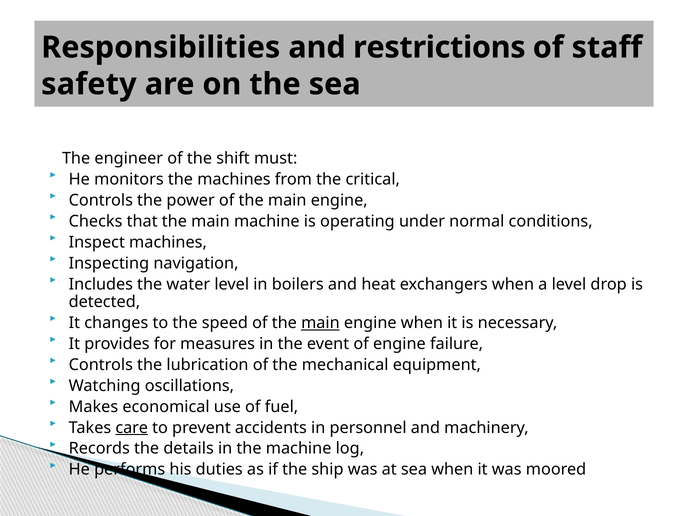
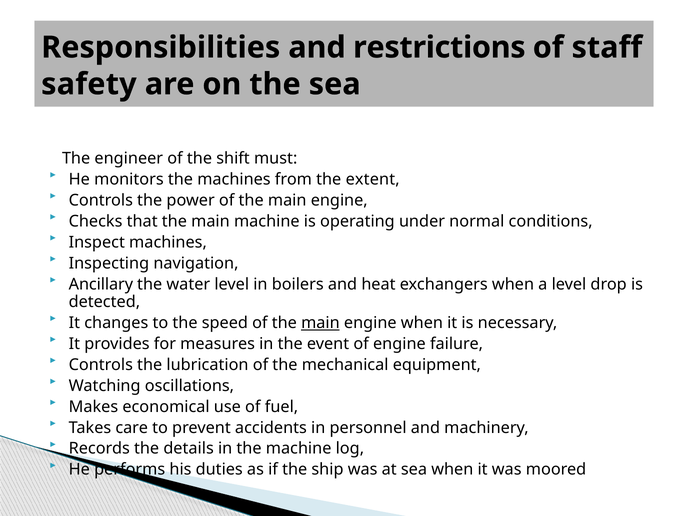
critical: critical -> extent
Includes: Includes -> Ancillary
care underline: present -> none
